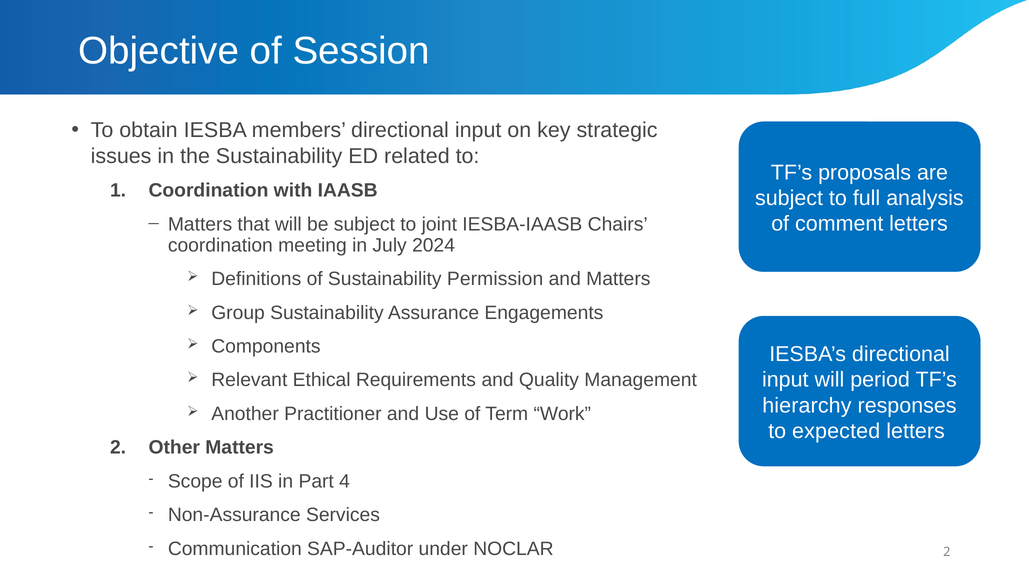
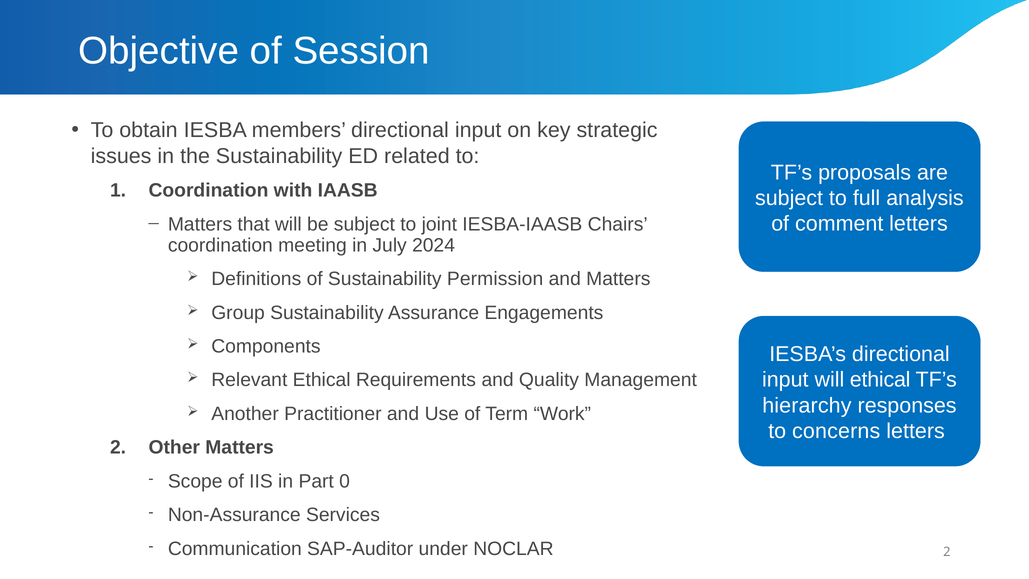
will period: period -> ethical
expected: expected -> concerns
4: 4 -> 0
